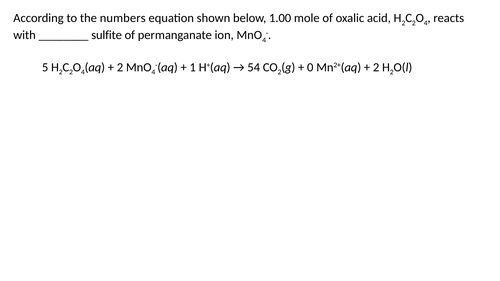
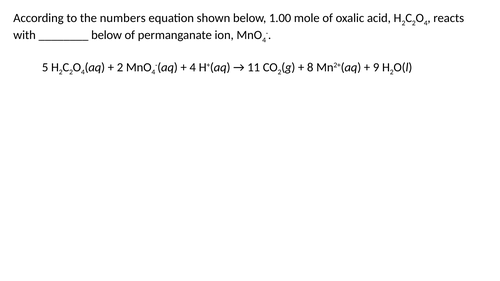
sulfite at (107, 35): sulfite -> below
1 at (193, 67): 1 -> 4
54: 54 -> 11
0: 0 -> 8
2 at (376, 67): 2 -> 9
